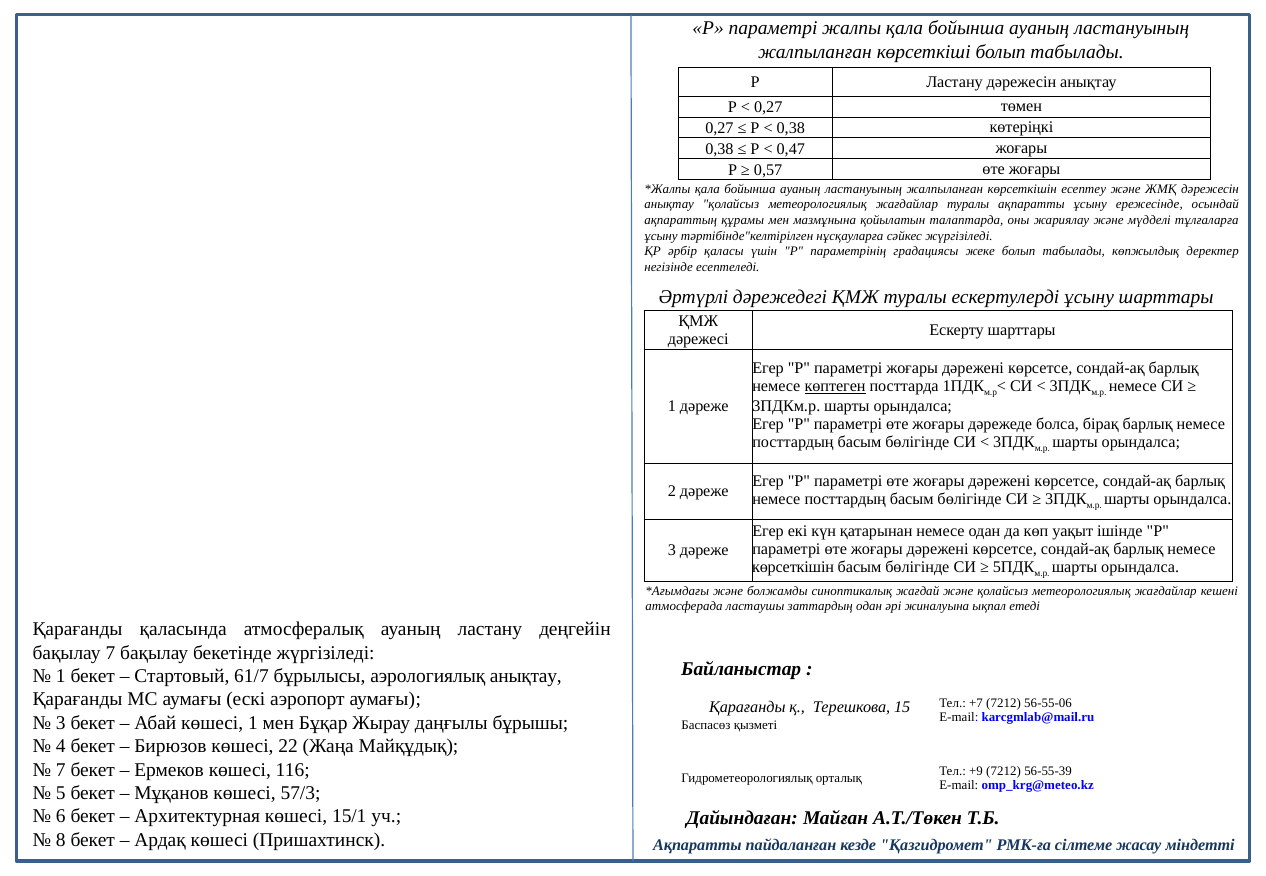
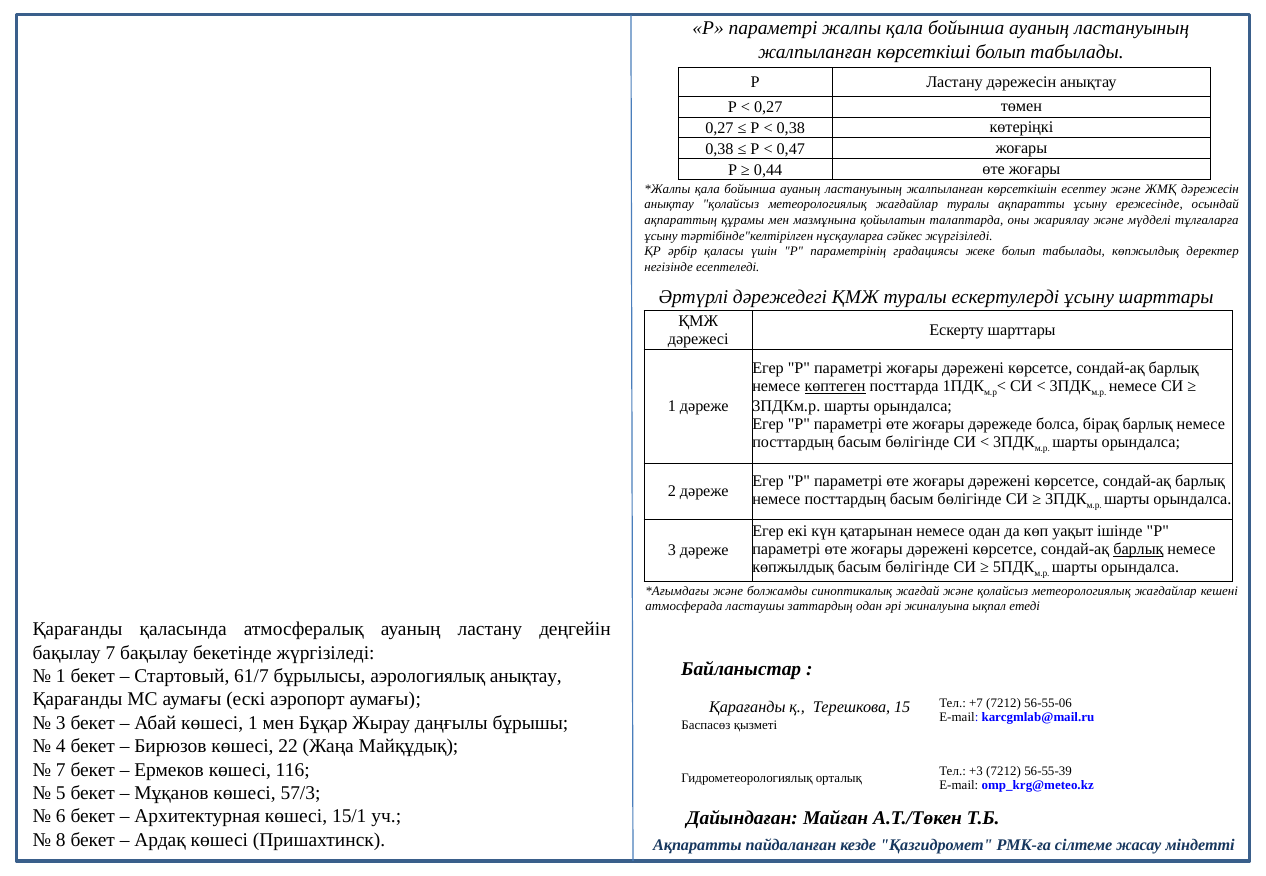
0,57: 0,57 -> 0,44
барлық at (1138, 549) underline: none -> present
көрсеткішін at (793, 567): көрсеткішін -> көпжылдық
+9: +9 -> +3
